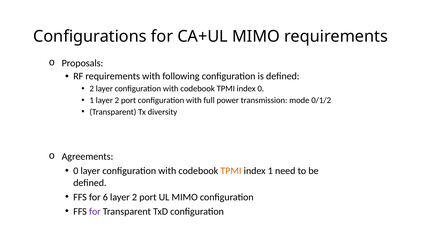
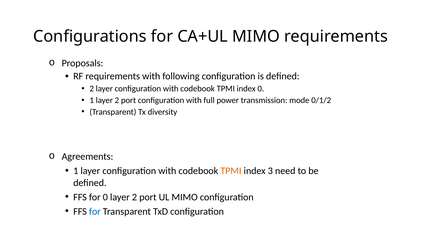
0 at (76, 171): 0 -> 1
index 1: 1 -> 3
for 6: 6 -> 0
for at (95, 211) colour: purple -> blue
